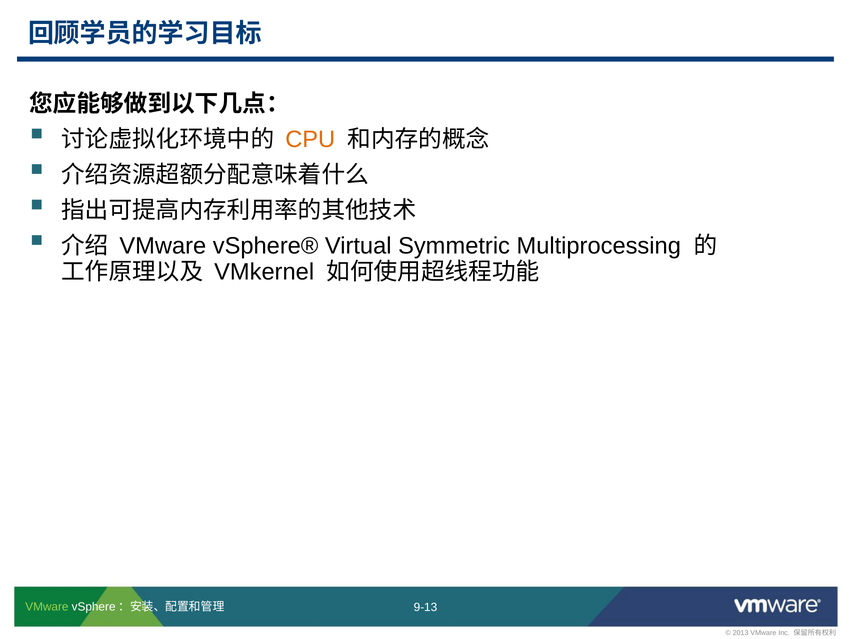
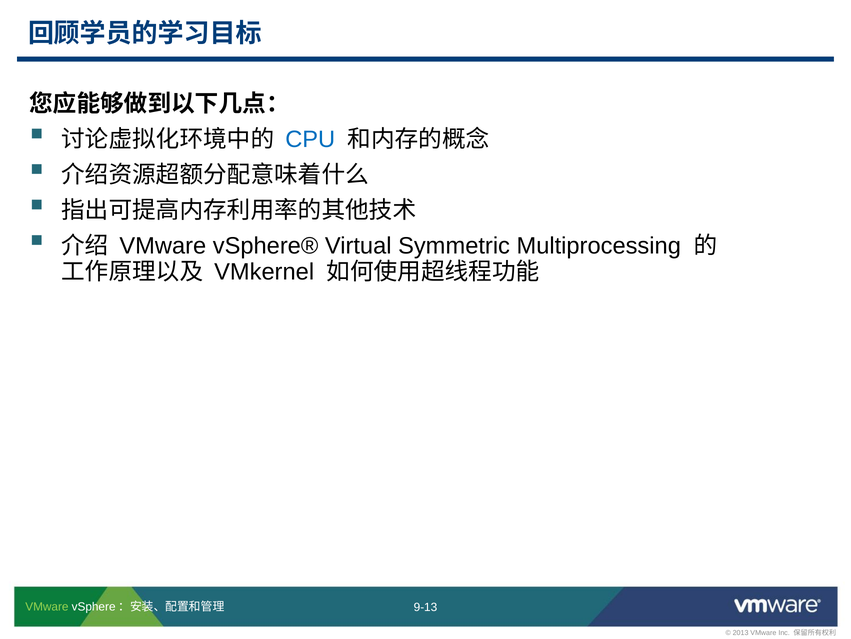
CPU colour: orange -> blue
